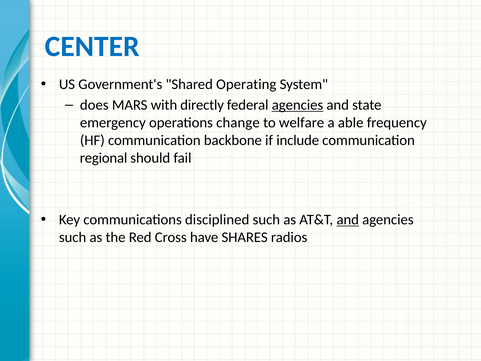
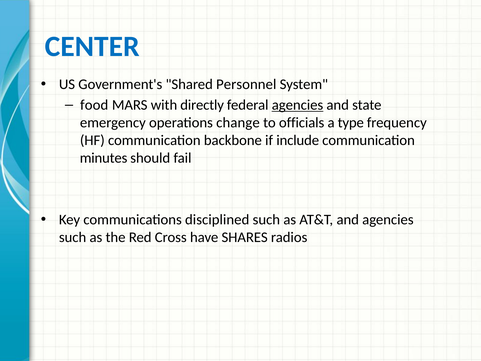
Operating: Operating -> Personnel
does: does -> food
welfare: welfare -> officials
able: able -> type
regional: regional -> minutes
and at (348, 220) underline: present -> none
